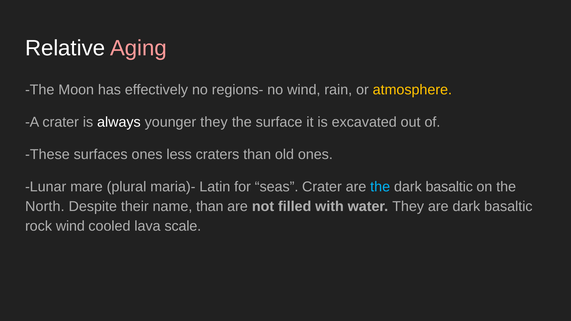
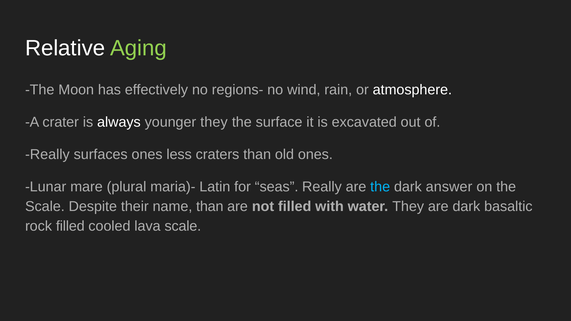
Aging colour: pink -> light green
atmosphere colour: yellow -> white
These at (47, 155): These -> Really
seas Crater: Crater -> Really
basaltic at (449, 187): basaltic -> answer
North at (45, 207): North -> Scale
rock wind: wind -> filled
